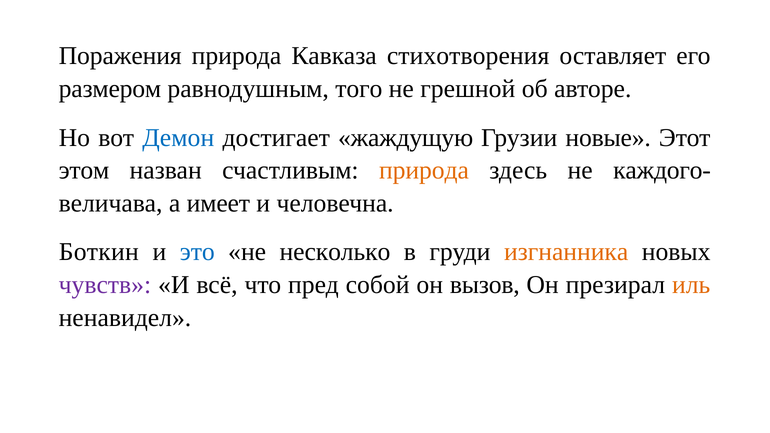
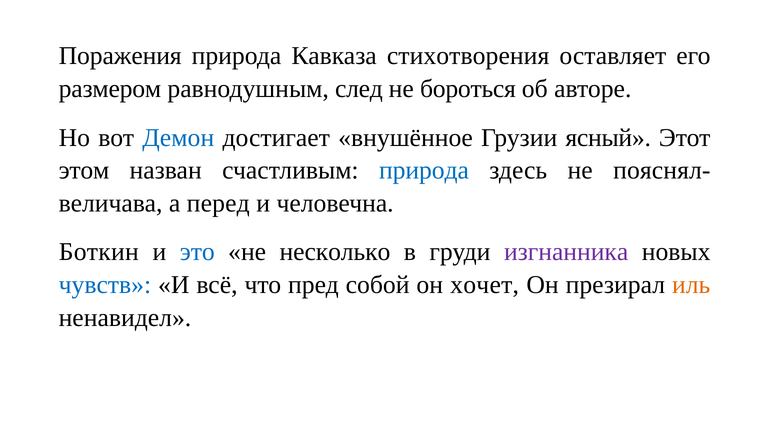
того: того -> след
грешной: грешной -> бороться
жаждущую: жаждущую -> внушённое
новые: новые -> ясный
природа at (424, 170) colour: orange -> blue
каждого-: каждого- -> пояснял-
имеет: имеет -> перед
изгнанника colour: orange -> purple
чувств colour: purple -> blue
вызов: вызов -> хочет
